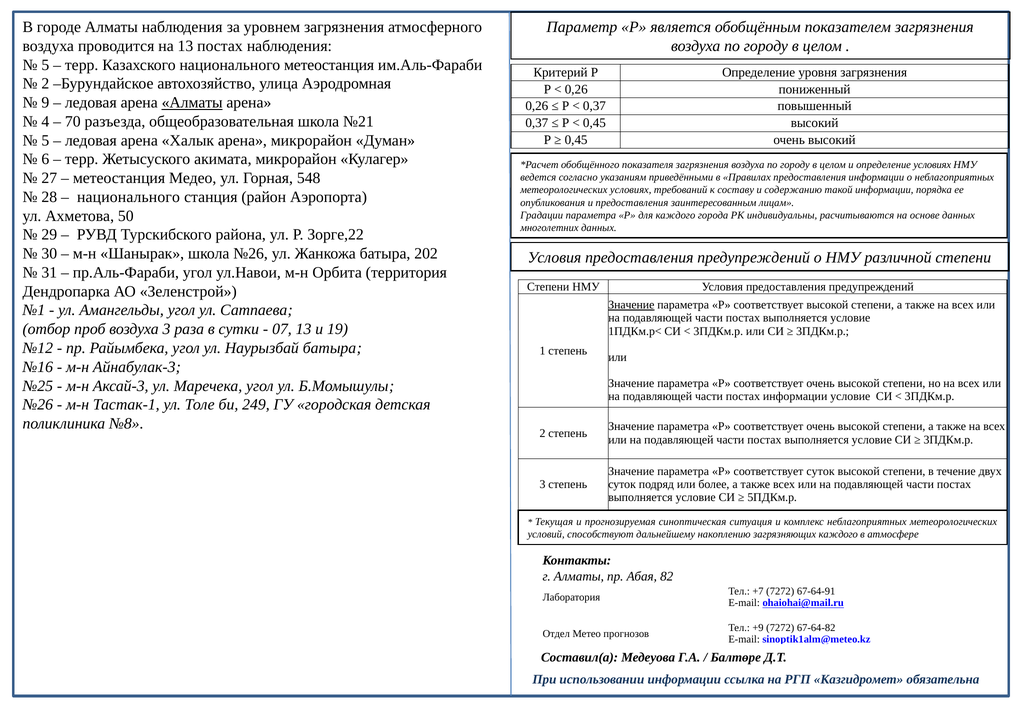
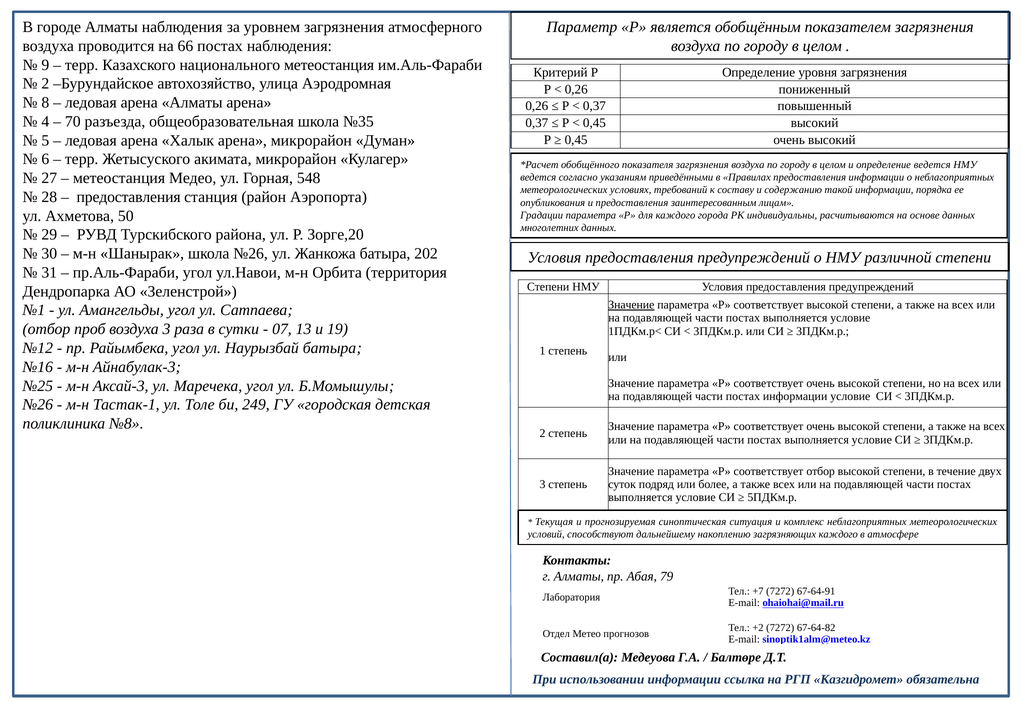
на 13: 13 -> 66
5 at (45, 65): 5 -> 9
9: 9 -> 8
Алматы at (192, 103) underline: present -> none
№21: №21 -> №35
определение условиях: условиях -> ведется
национального at (128, 197): национального -> предоставления
Зорге,22: Зорге,22 -> Зорге,20
соответствует суток: суток -> отбор
82: 82 -> 79
+9: +9 -> +2
